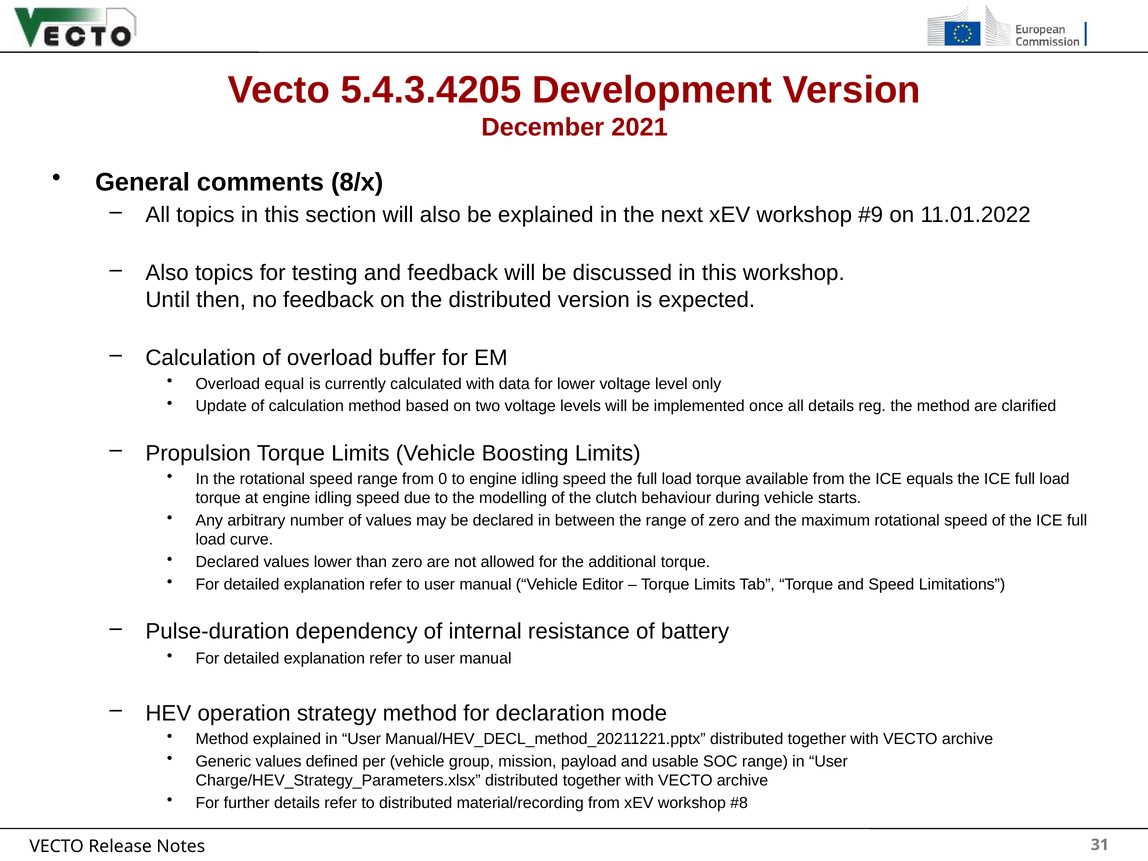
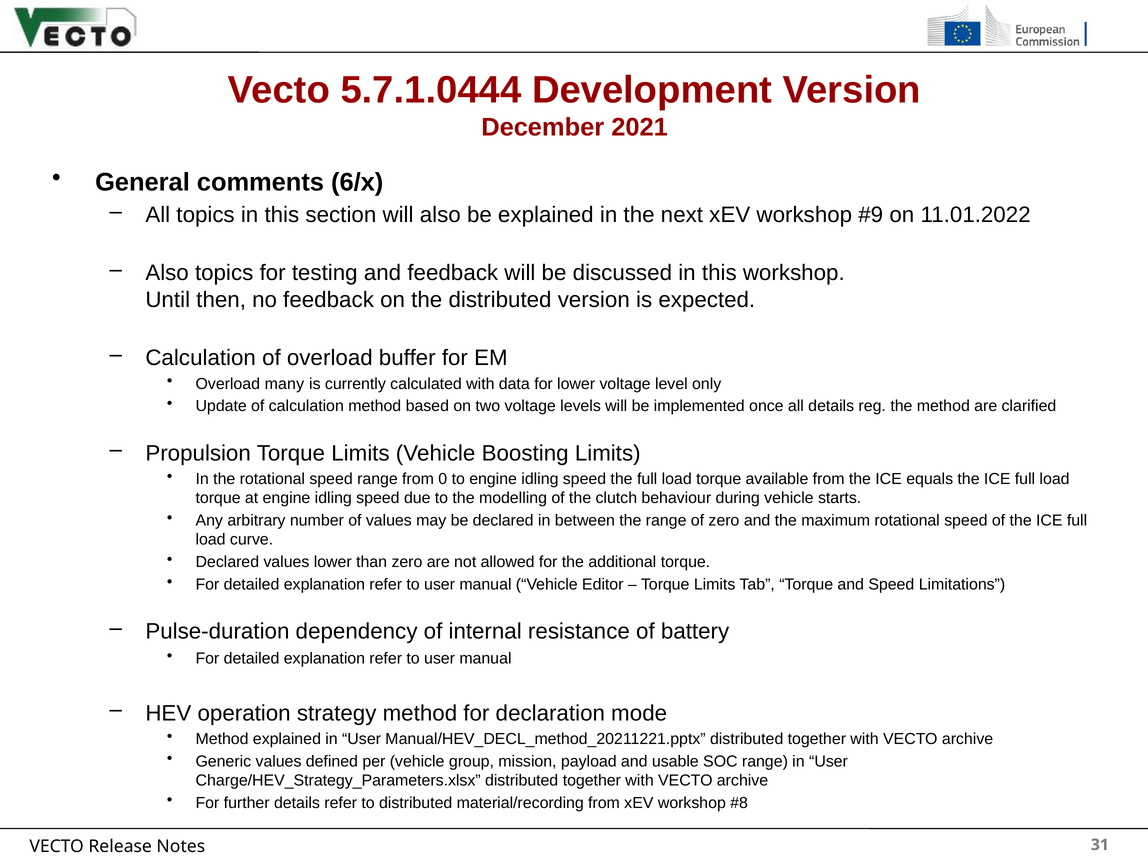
5.4.3.4205: 5.4.3.4205 -> 5.7.1.0444
8/x: 8/x -> 6/x
equal: equal -> many
